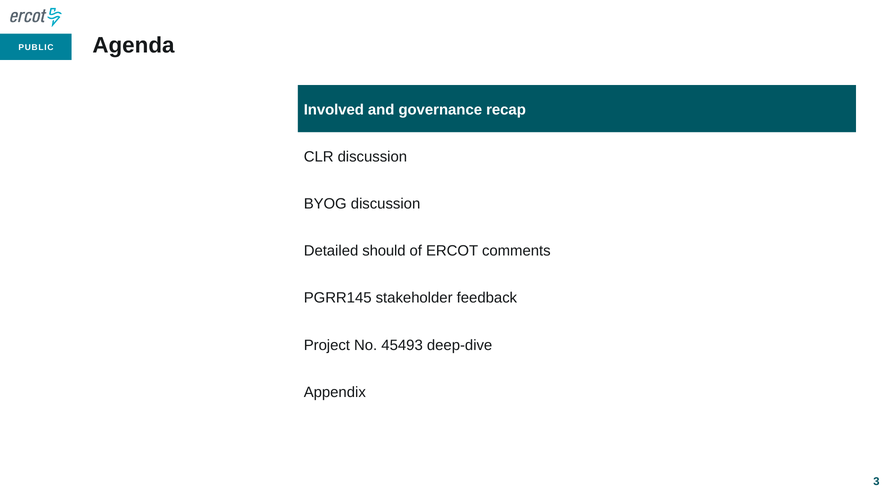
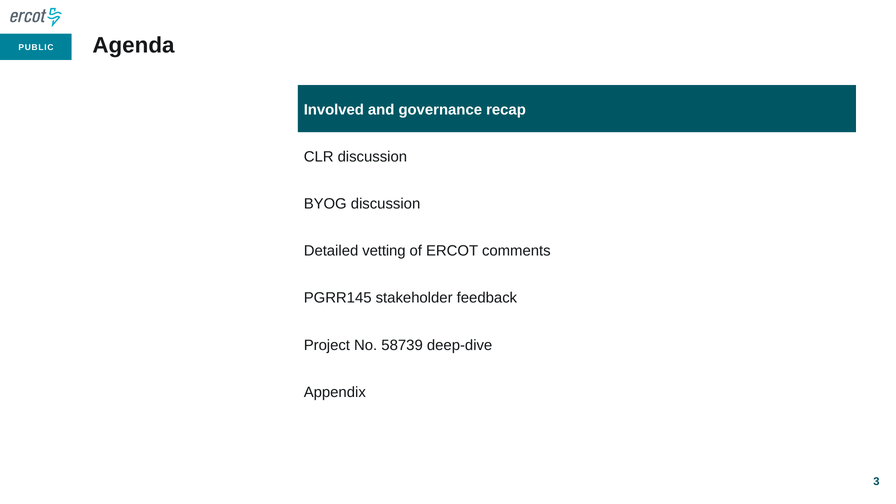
should: should -> vetting
45493: 45493 -> 58739
